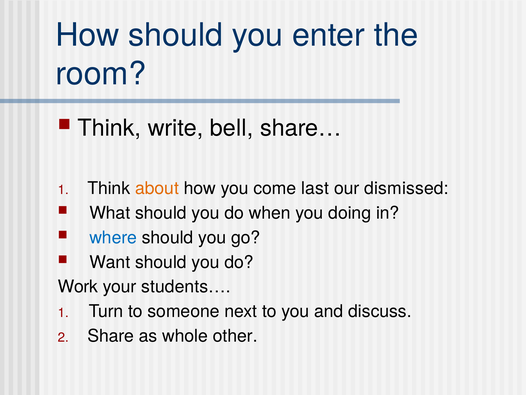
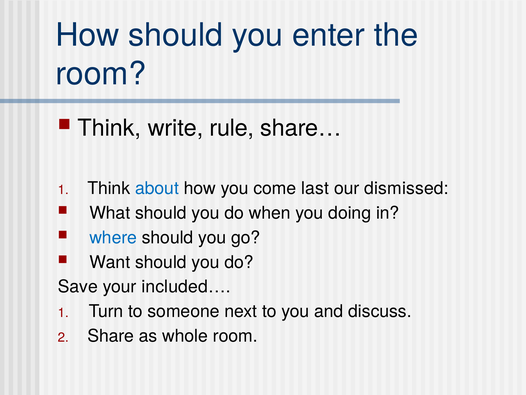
bell: bell -> rule
about colour: orange -> blue
Work: Work -> Save
students…: students… -> included…
whole other: other -> room
